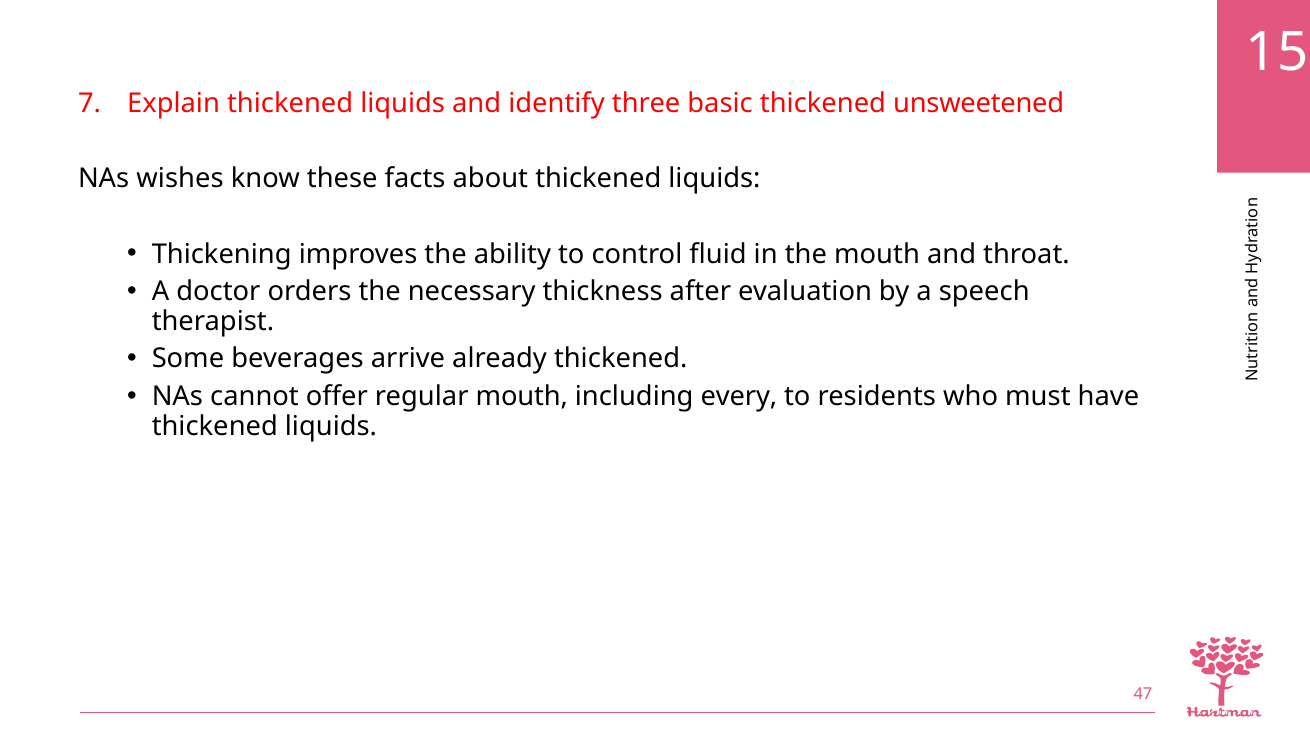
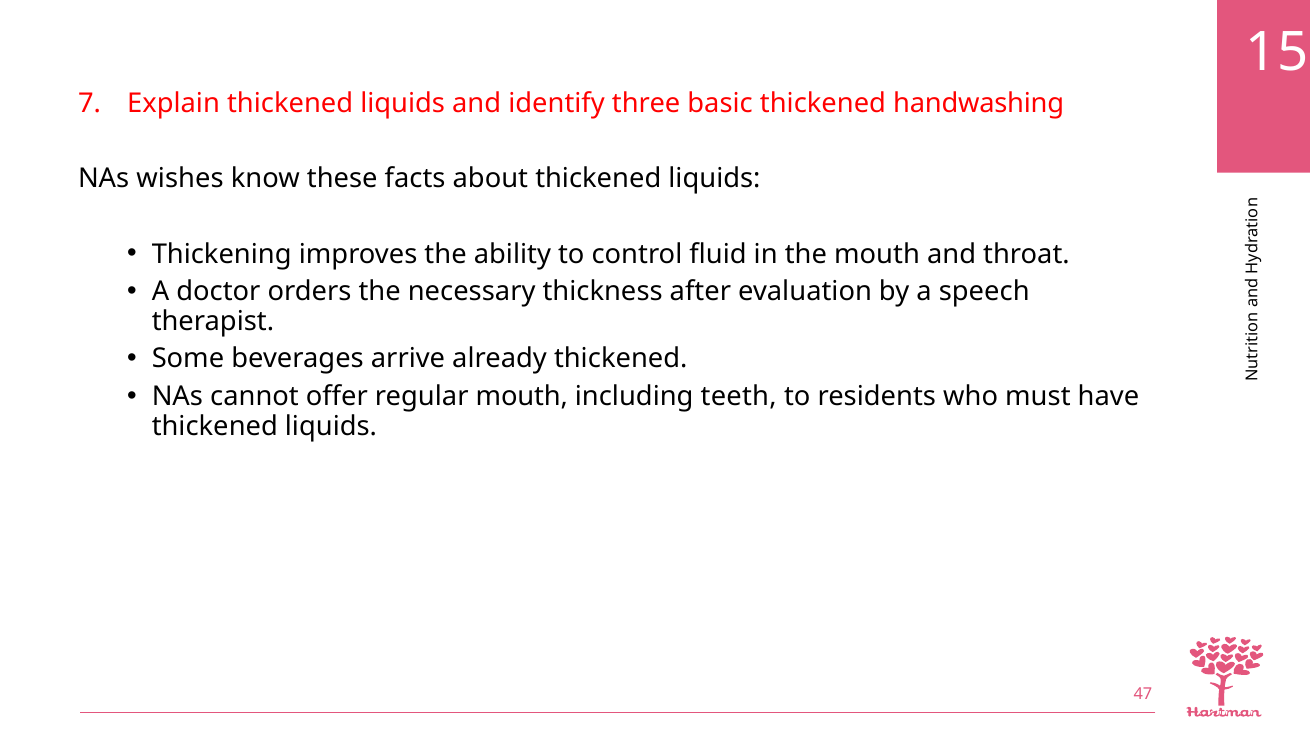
unsweetened: unsweetened -> handwashing
every: every -> teeth
